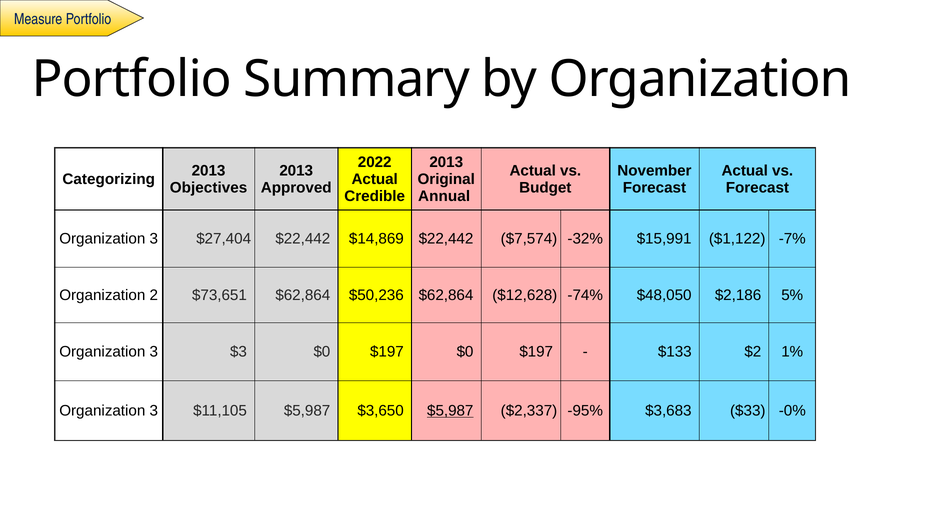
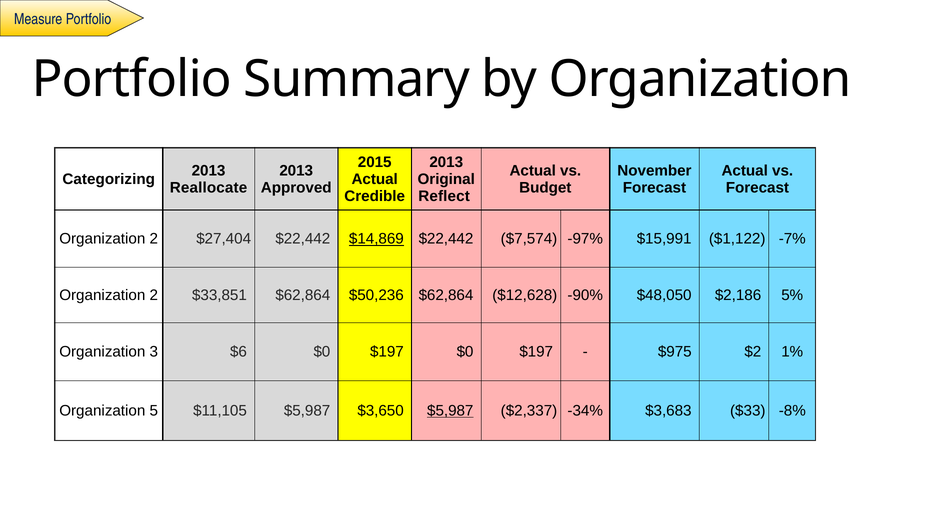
2022: 2022 -> 2015
Objectives: Objectives -> Reallocate
Annual: Annual -> Reflect
3 at (154, 239): 3 -> 2
$14,869 underline: none -> present
-32%: -32% -> -97%
$73,651: $73,651 -> $33,851
-74%: -74% -> -90%
$3: $3 -> $6
$133: $133 -> $975
3 at (154, 411): 3 -> 5
-95%: -95% -> -34%
-0%: -0% -> -8%
